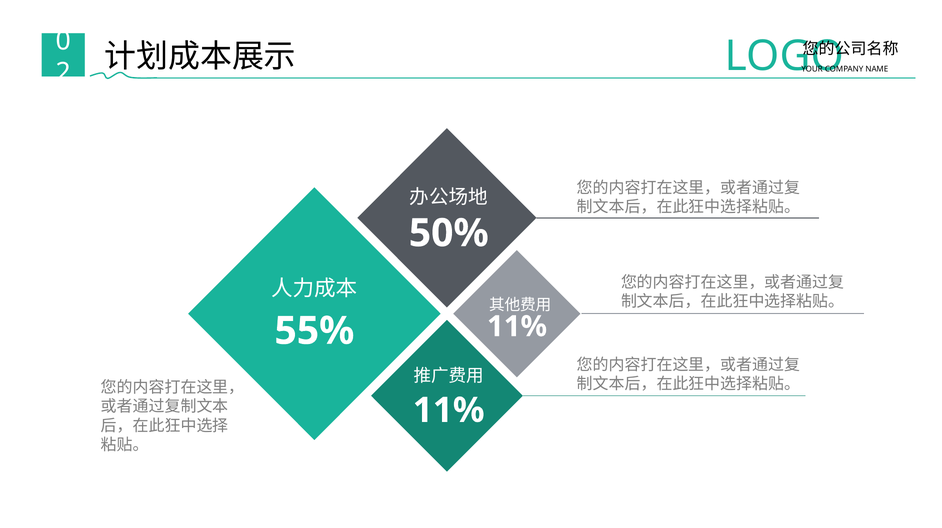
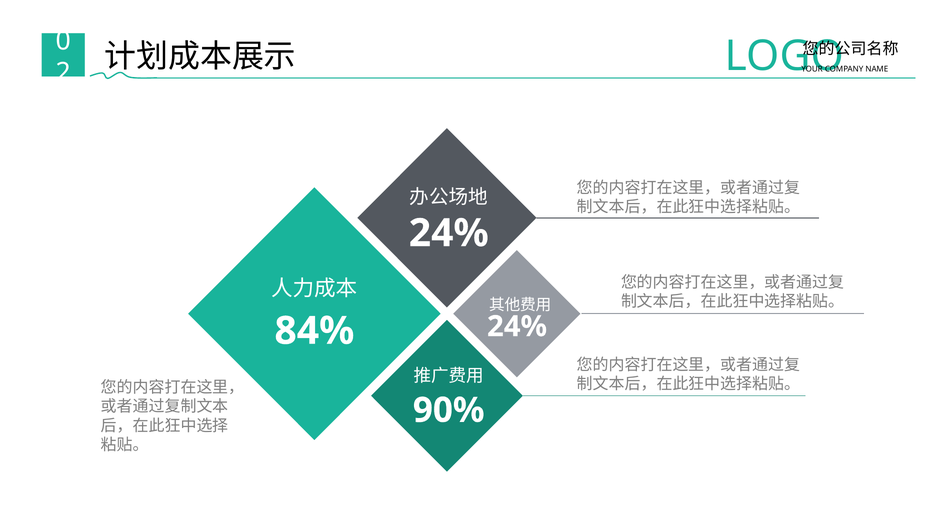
50% at (449, 233): 50% -> 24%
11% at (517, 326): 11% -> 24%
55%: 55% -> 84%
11% at (449, 410): 11% -> 90%
